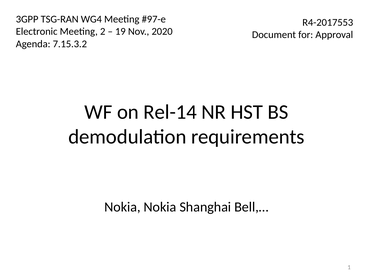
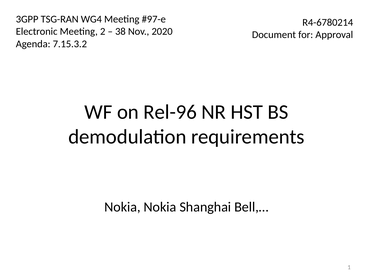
R4-2017553: R4-2017553 -> R4-6780214
19: 19 -> 38
Rel-14: Rel-14 -> Rel-96
